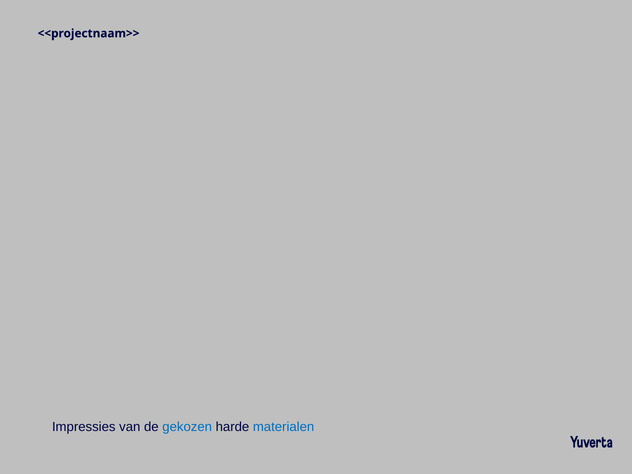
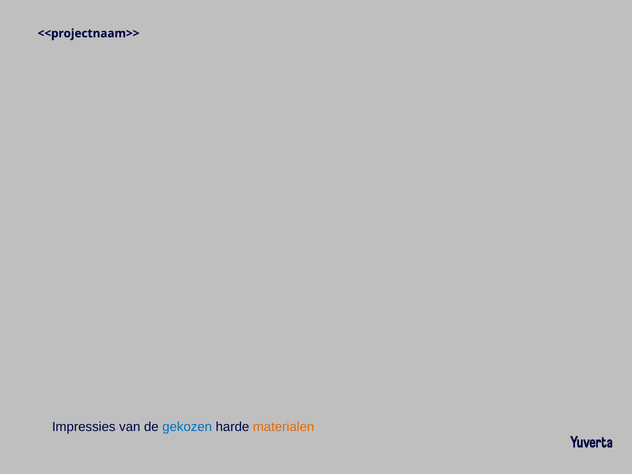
materialen colour: blue -> orange
